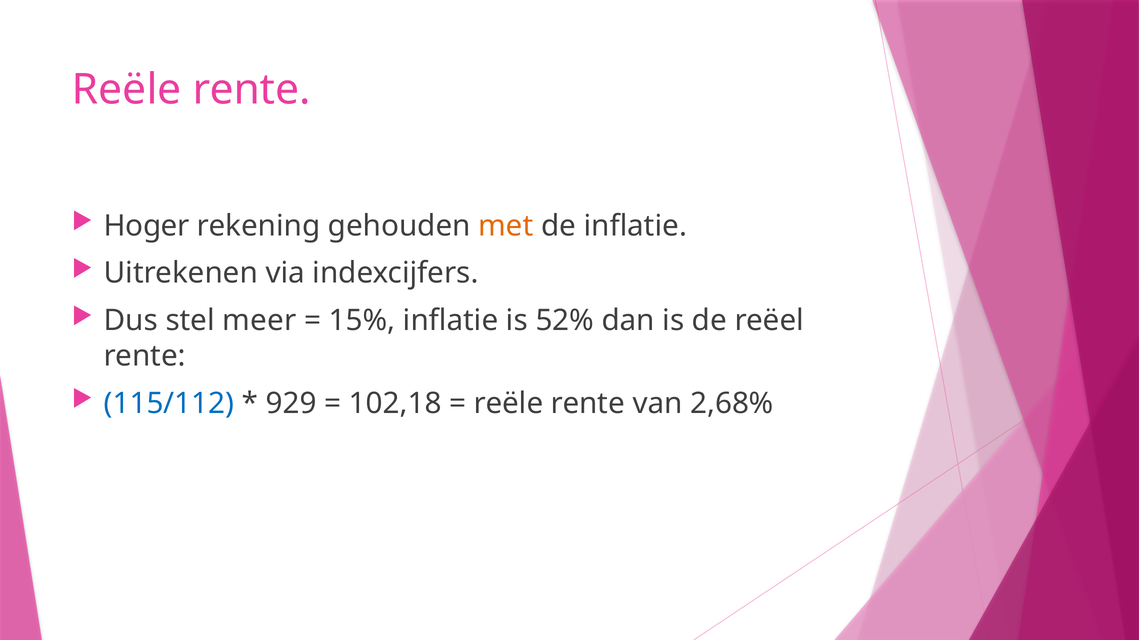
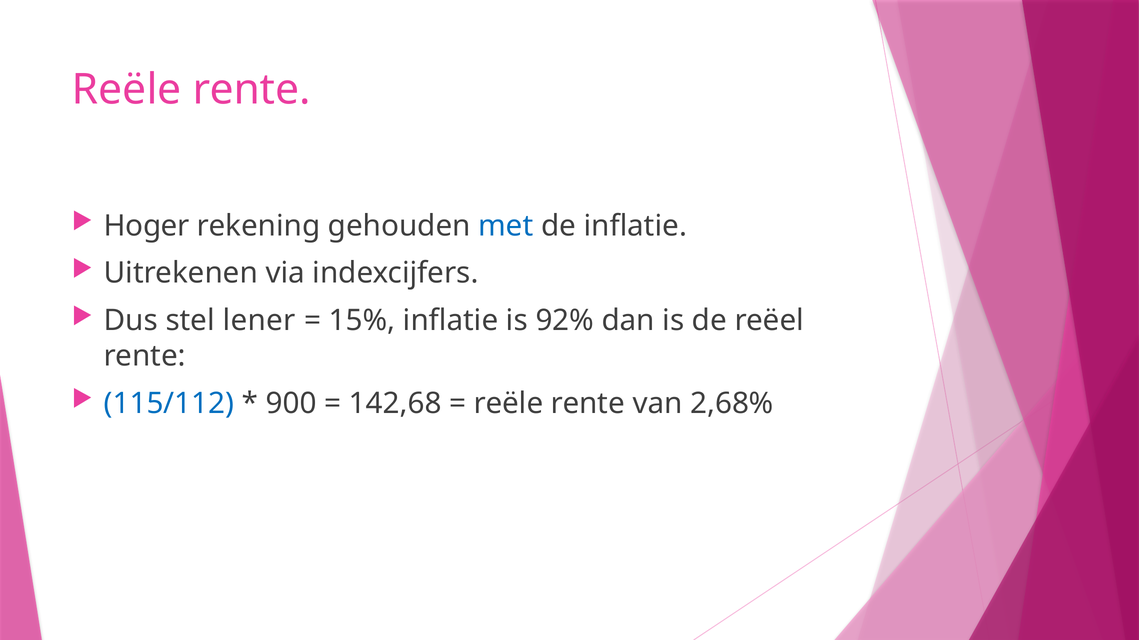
met colour: orange -> blue
meer: meer -> lener
52%: 52% -> 92%
929: 929 -> 900
102,18: 102,18 -> 142,68
